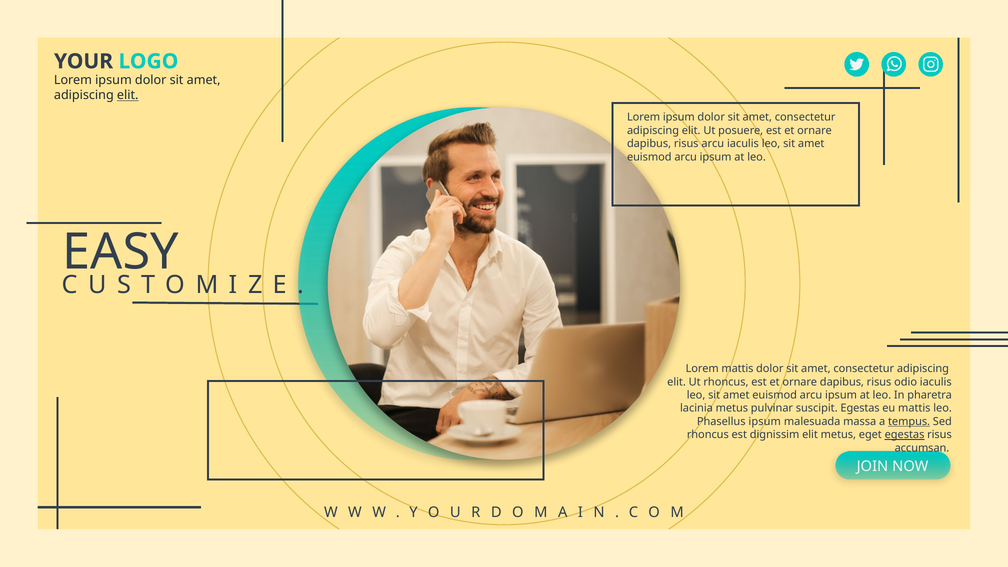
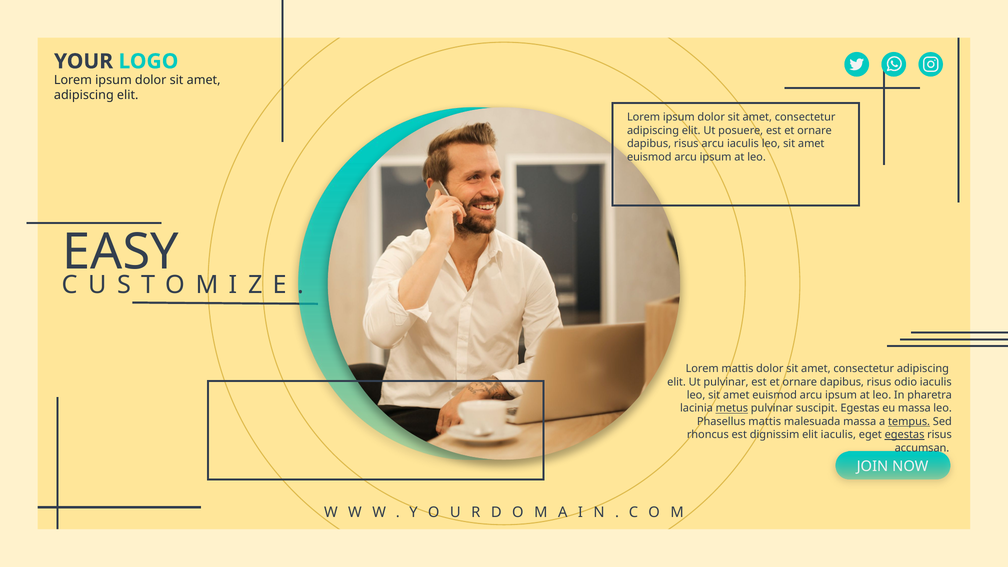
elit at (128, 95) underline: present -> none
Ut rhoncus: rhoncus -> pulvinar
metus at (732, 408) underline: none -> present
eu mattis: mattis -> massa
Phasellus ipsum: ipsum -> mattis
elit metus: metus -> iaculis
